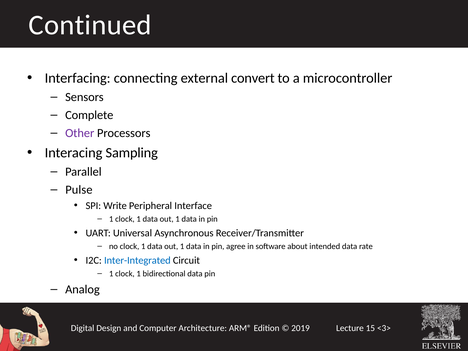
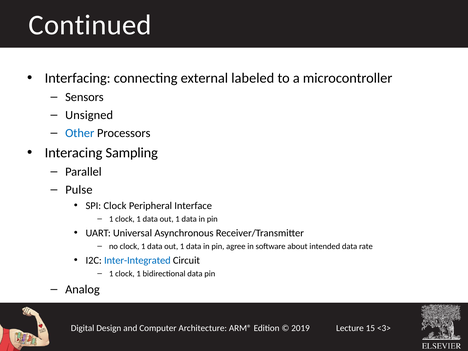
convert: convert -> labeled
Complete: Complete -> Unsigned
Other colour: purple -> blue
SPI Write: Write -> Clock
